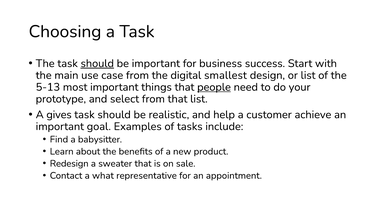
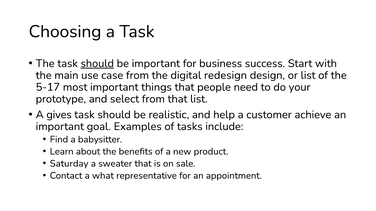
smallest: smallest -> redesign
5-13: 5-13 -> 5-17
people underline: present -> none
Redesign: Redesign -> Saturday
